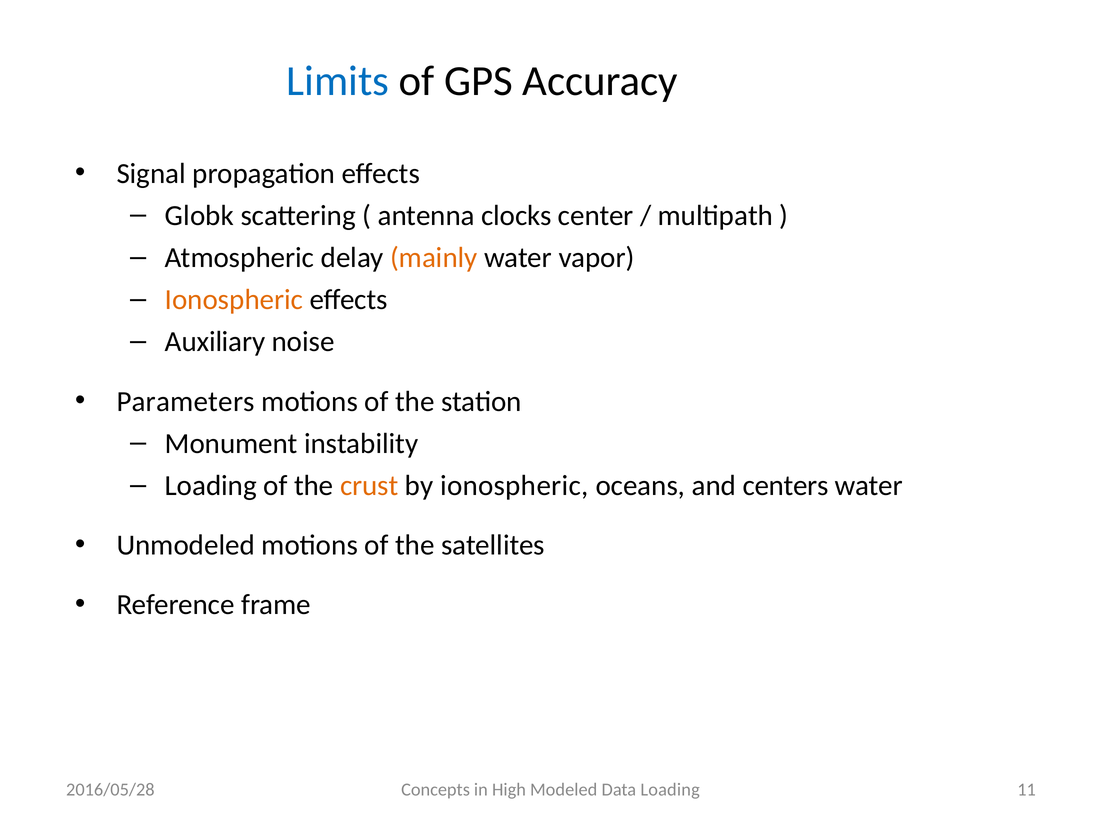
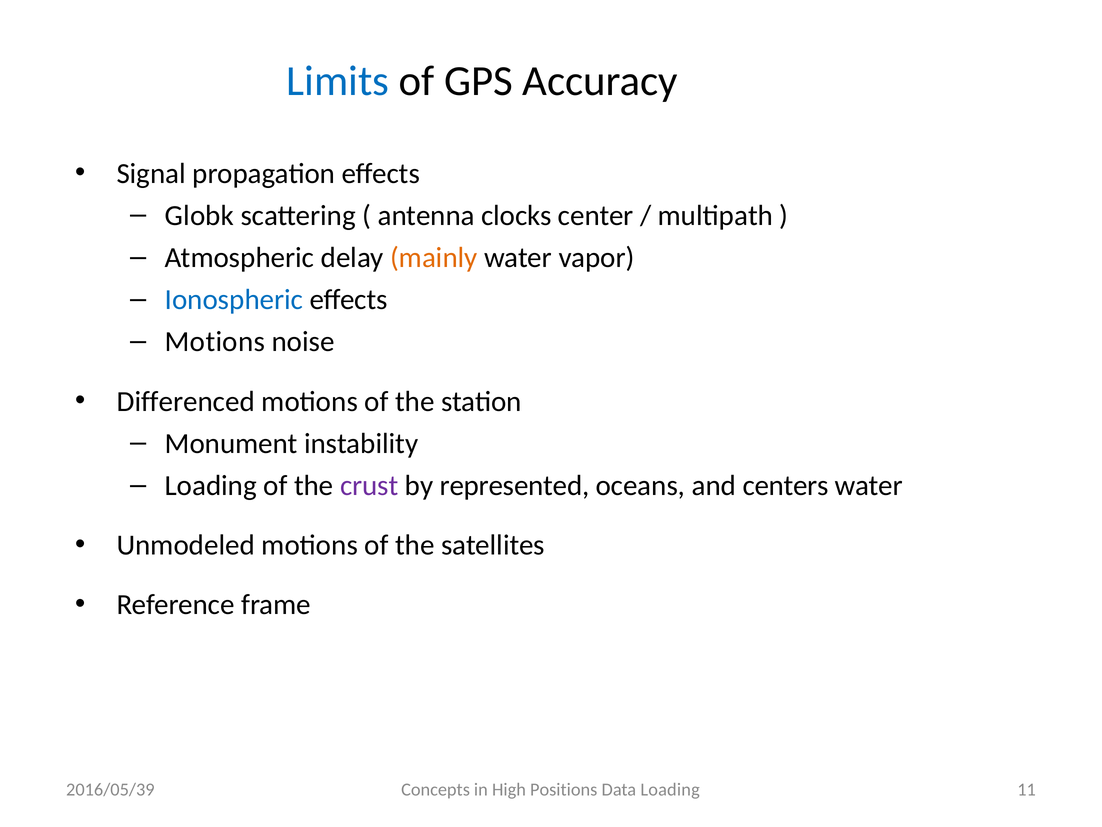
Ionospheric at (234, 300) colour: orange -> blue
Auxiliary at (215, 342): Auxiliary -> Motions
Parameters: Parameters -> Differenced
crust colour: orange -> purple
by ionospheric: ionospheric -> represented
Modeled: Modeled -> Positions
2016/05/28: 2016/05/28 -> 2016/05/39
